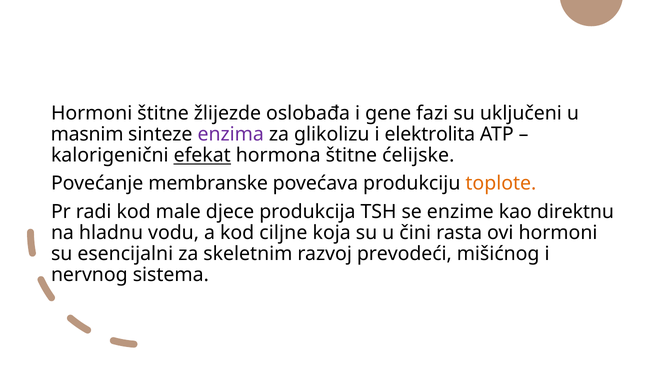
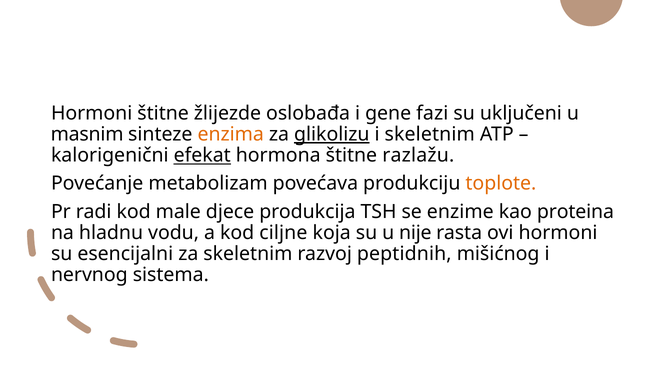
enzima colour: purple -> orange
glikolizu underline: none -> present
i elektrolita: elektrolita -> skeletnim
ćelijske: ćelijske -> razlažu
membranske: membranske -> metabolizam
direktnu: direktnu -> proteina
čini: čini -> nije
prevodeći: prevodeći -> peptidnih
